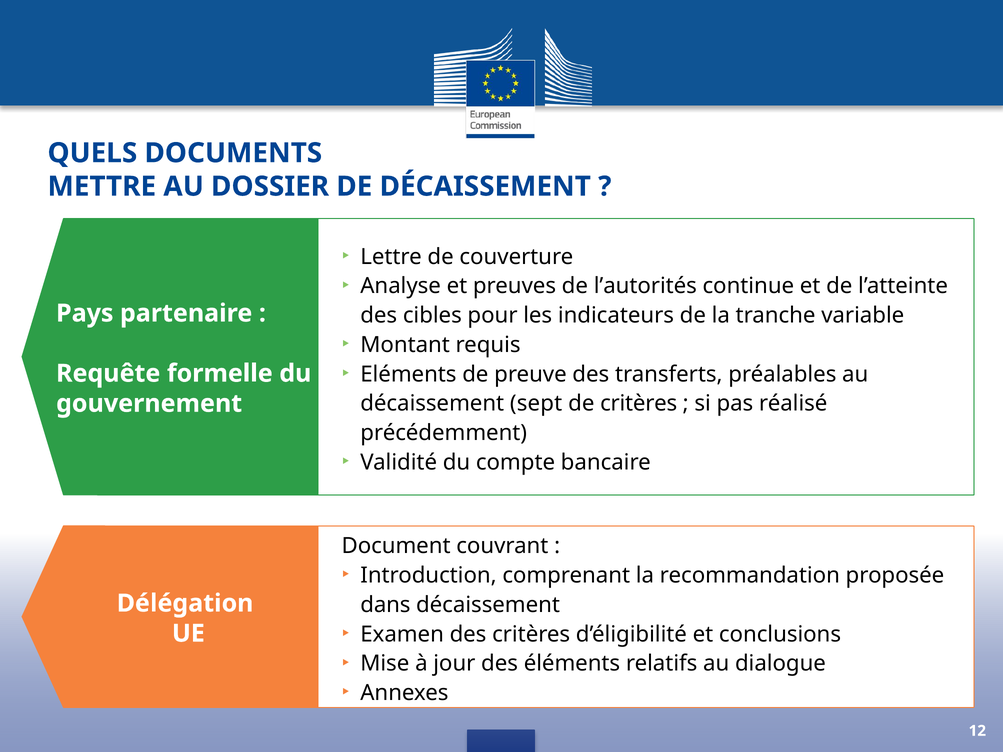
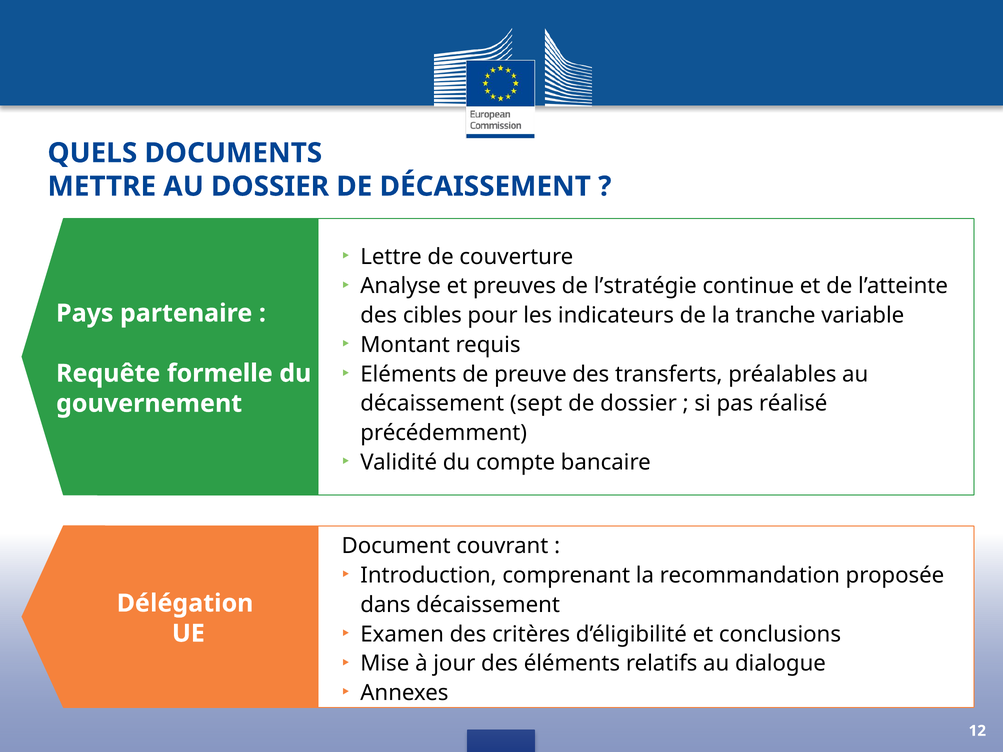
l’autorités: l’autorités -> l’stratégie
de critères: critères -> dossier
